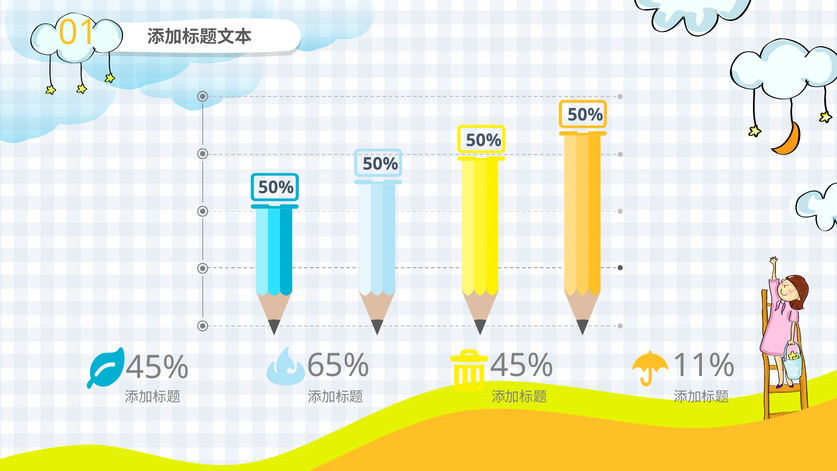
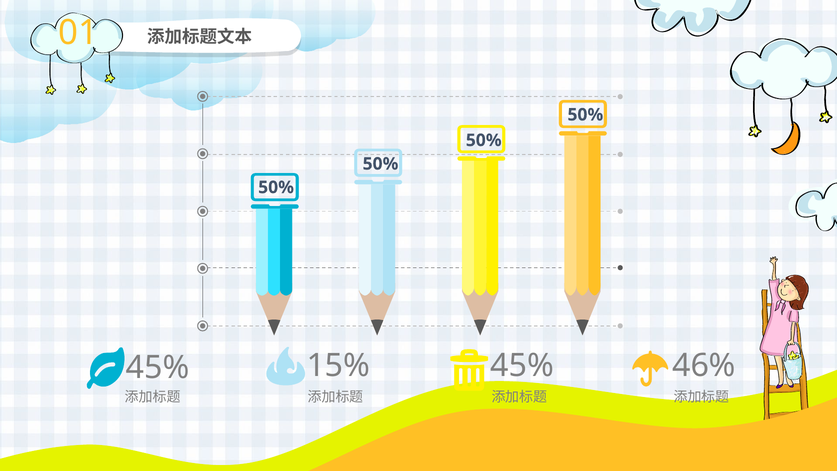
65%: 65% -> 15%
11%: 11% -> 46%
